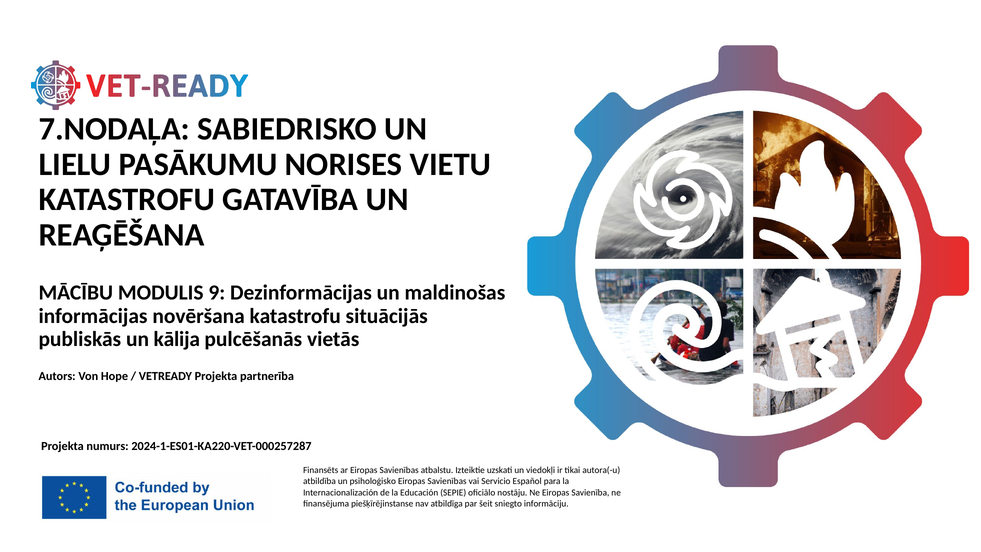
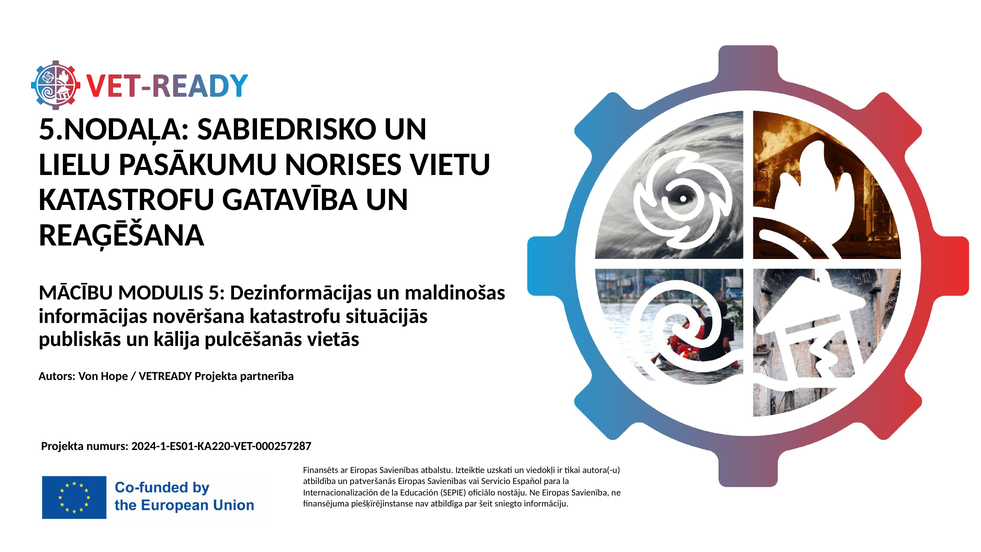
7.NODAĻA: 7.NODAĻA -> 5.NODAĻA
9: 9 -> 5
psiholoģisko: psiholoģisko -> patveršanās
